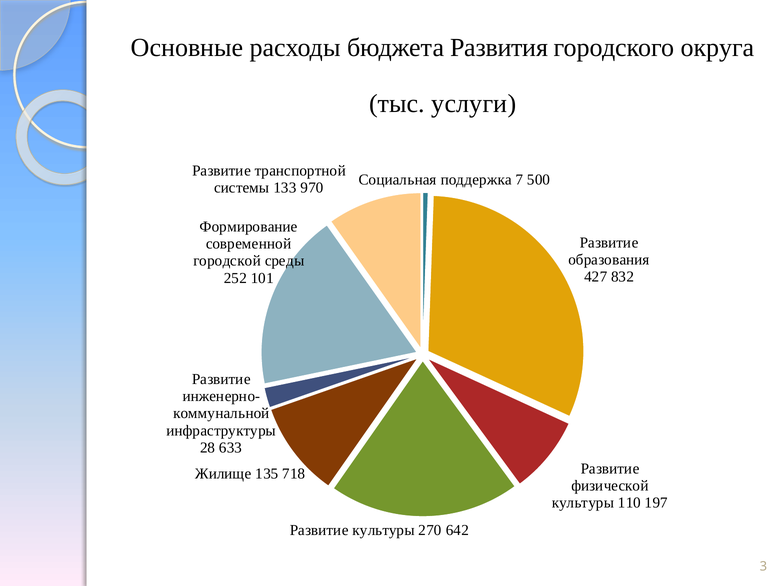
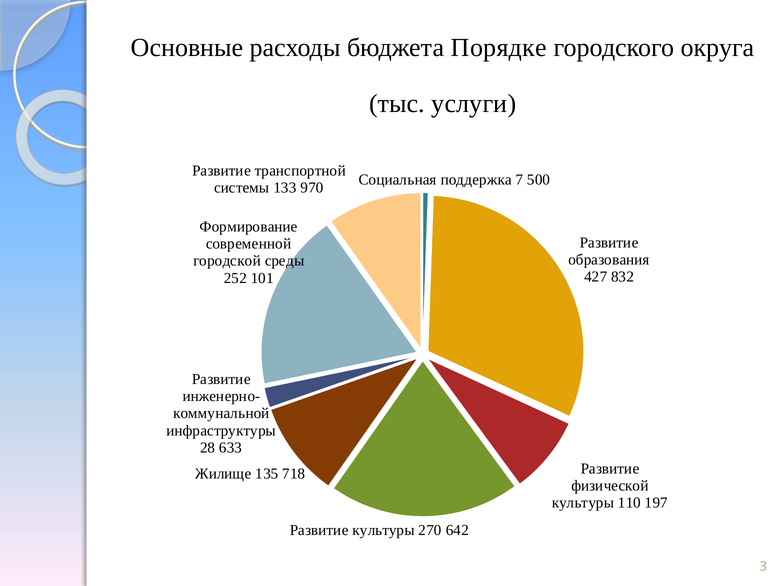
Развития: Развития -> Порядке
